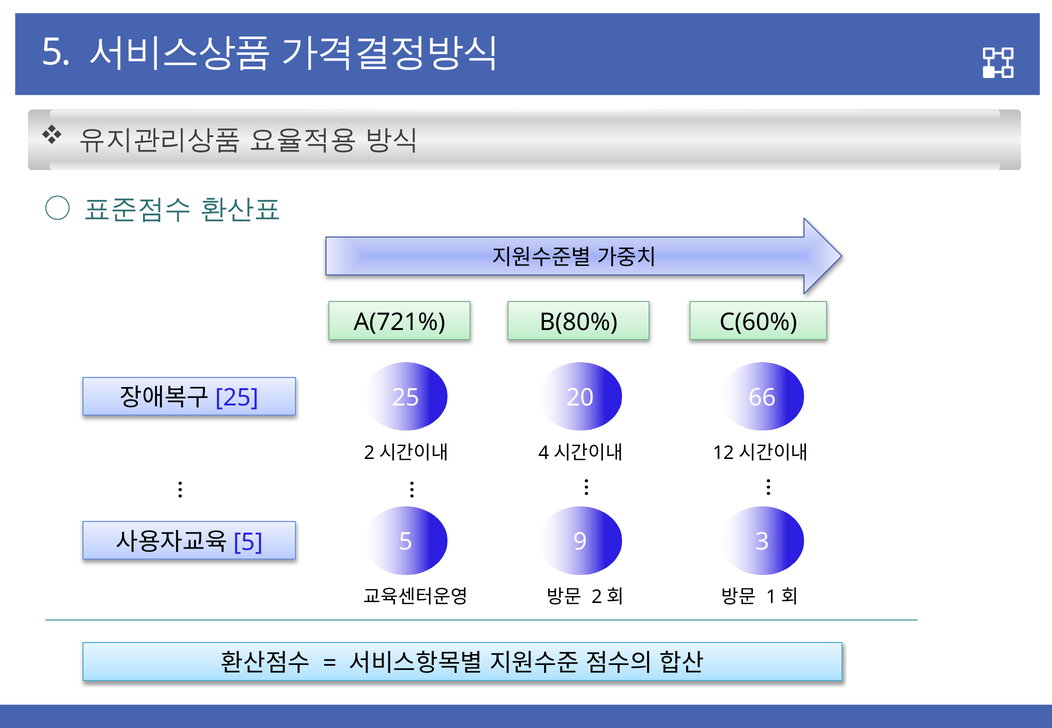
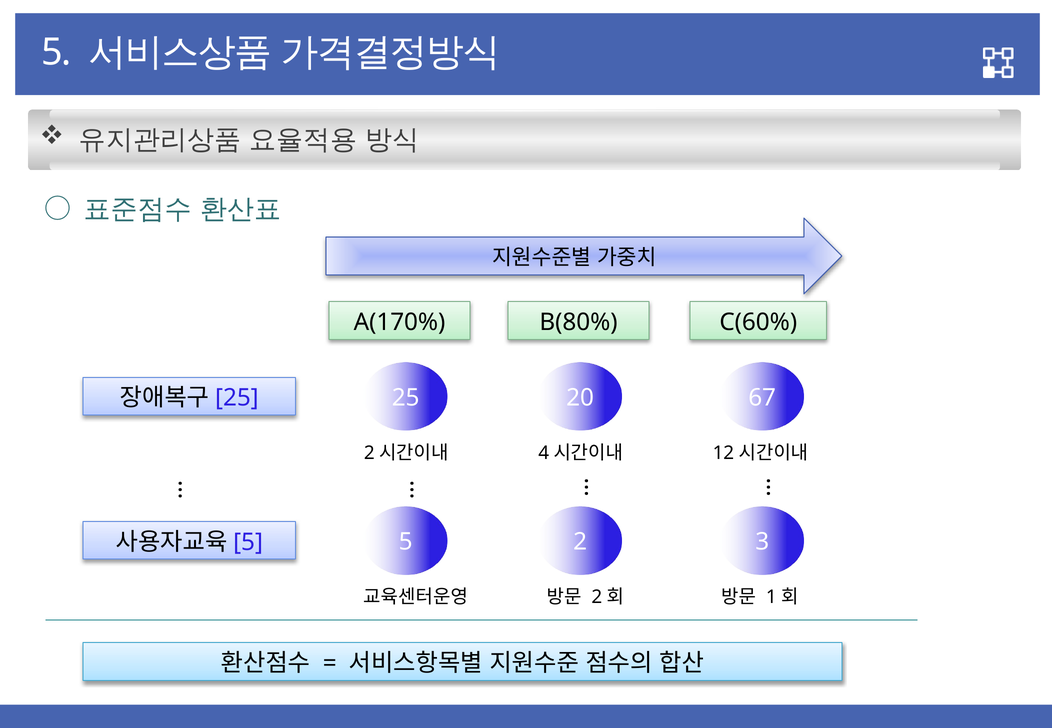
A(721%: A(721% -> A(170%
66: 66 -> 67
9: 9 -> 2
